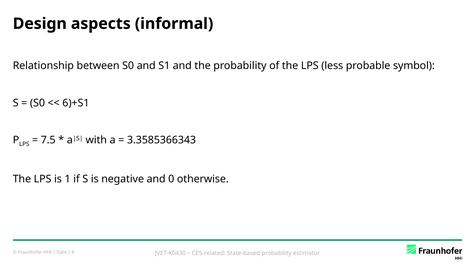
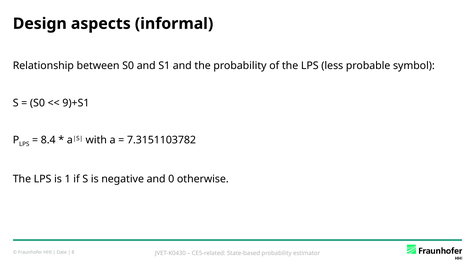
6)+S1: 6)+S1 -> 9)+S1
7.5: 7.5 -> 8.4
3.3585366343: 3.3585366343 -> 7.3151103782
